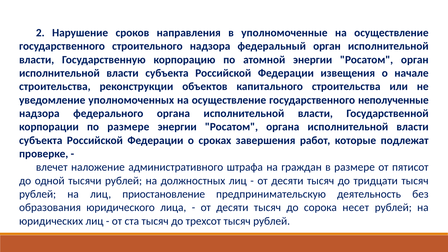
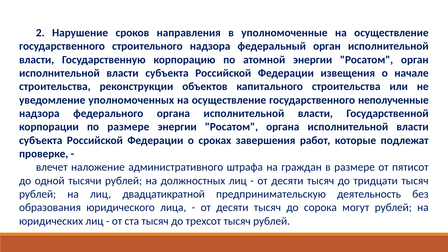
приостановление: приостановление -> двадцатикратной
несет: несет -> могут
